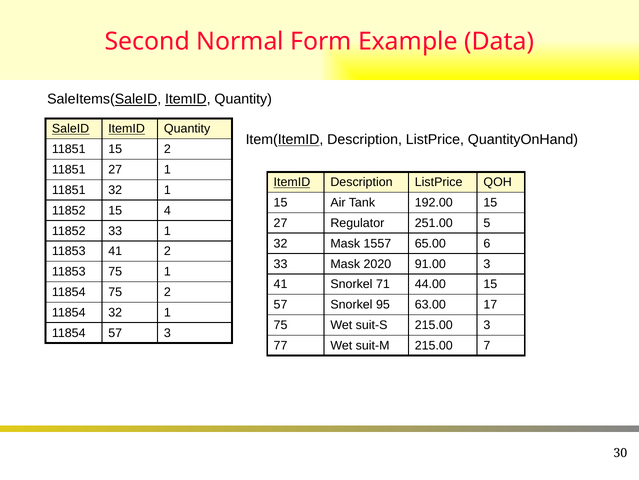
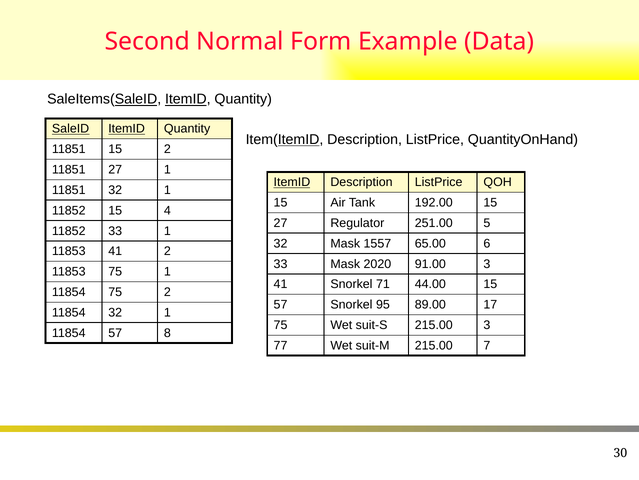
63.00: 63.00 -> 89.00
57 3: 3 -> 8
